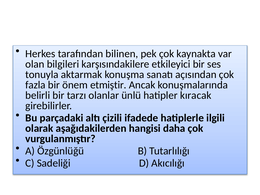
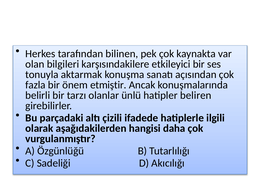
kıracak: kıracak -> beliren
